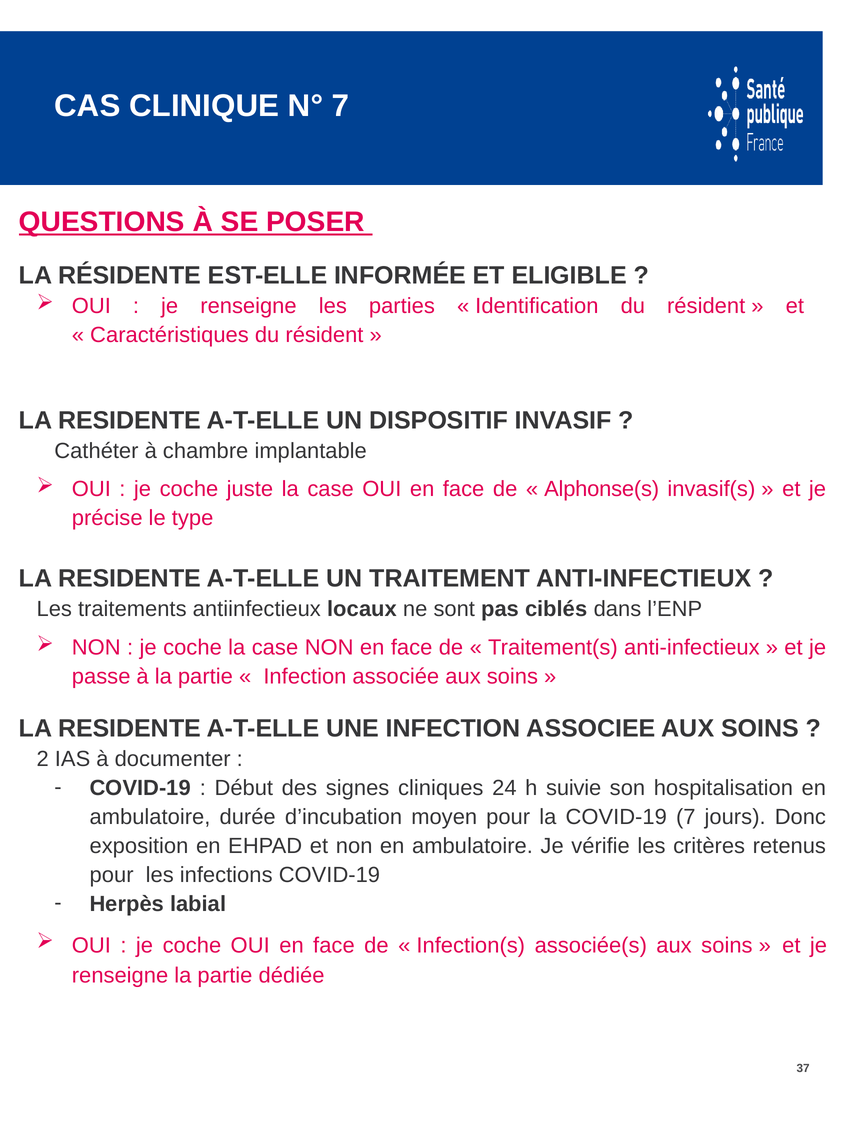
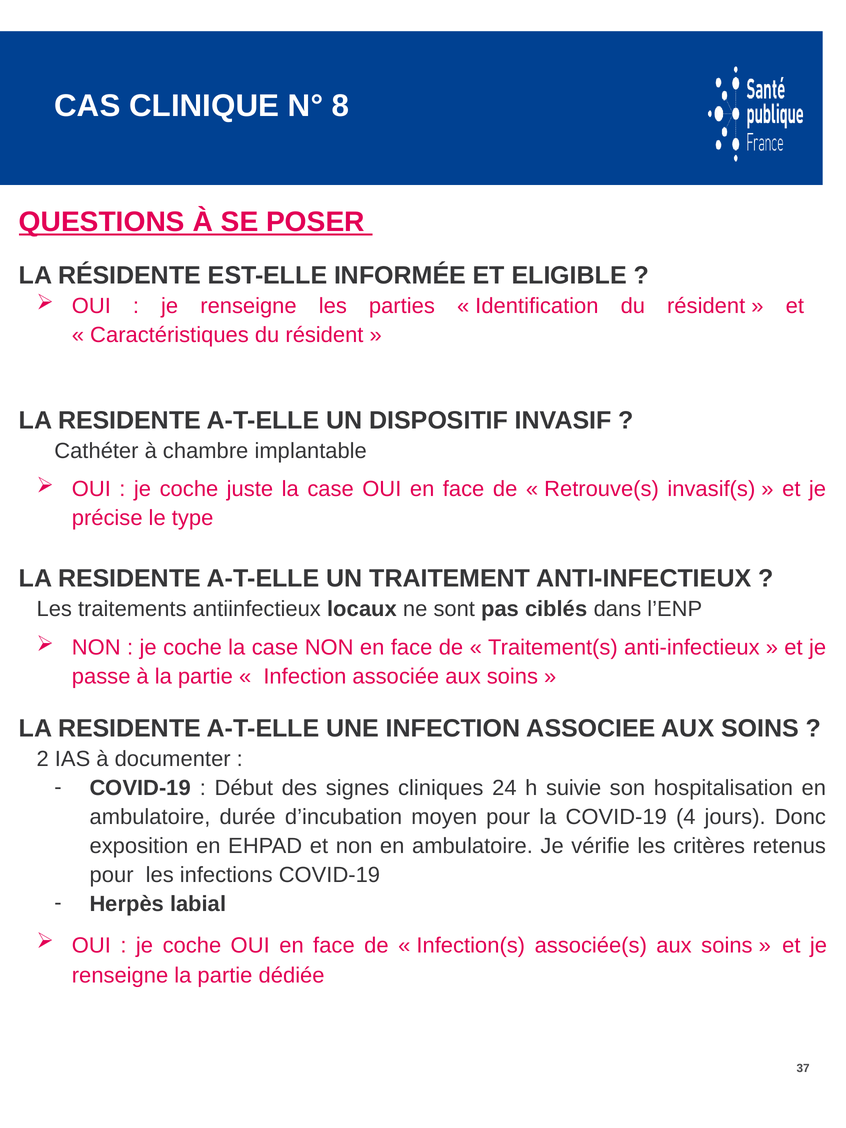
N° 7: 7 -> 8
Alphonse(s: Alphonse(s -> Retrouve(s
COVID-19 7: 7 -> 4
